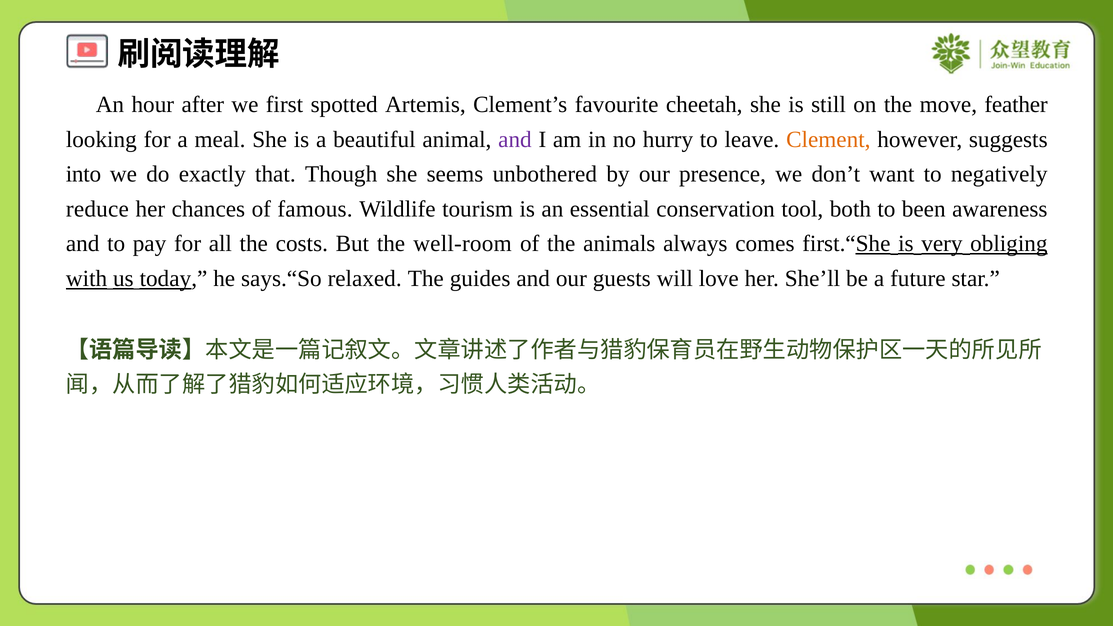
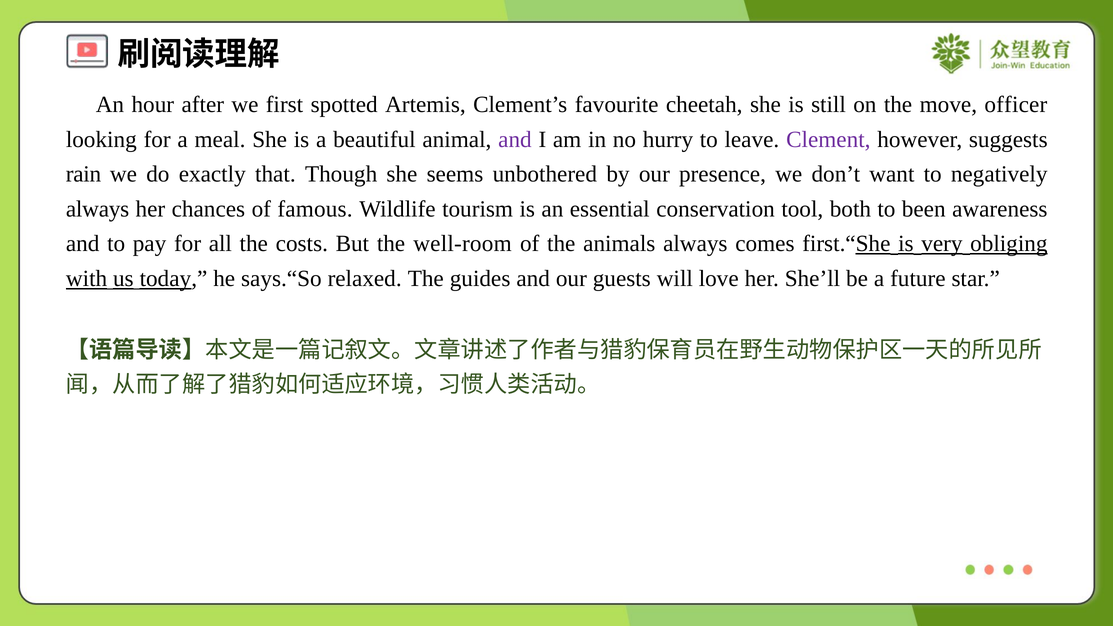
feather: feather -> officer
Clement colour: orange -> purple
into: into -> rain
reduce at (97, 209): reduce -> always
